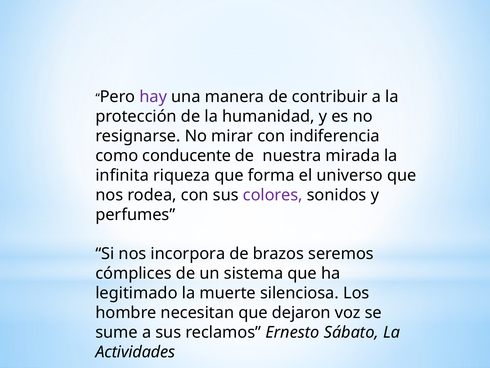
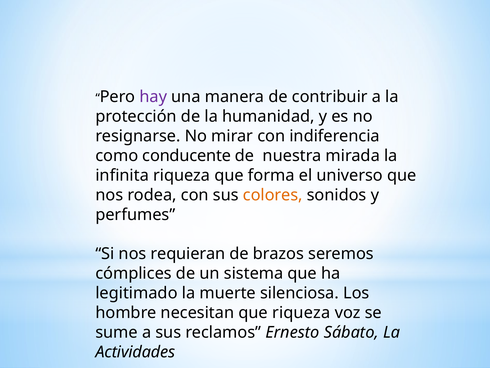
colores colour: purple -> orange
incorpora: incorpora -> requieran
que dejaron: dejaron -> riqueza
